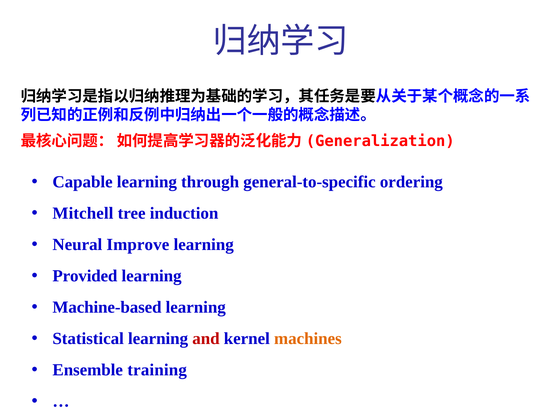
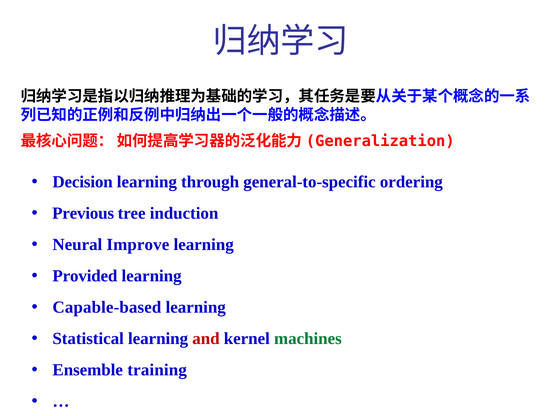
Capable: Capable -> Decision
Mitchell: Mitchell -> Previous
Machine-based: Machine-based -> Capable-based
machines colour: orange -> green
